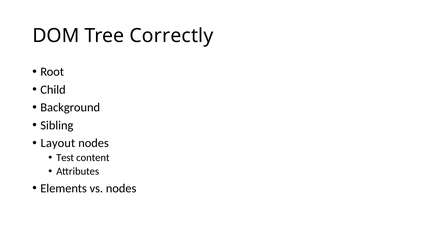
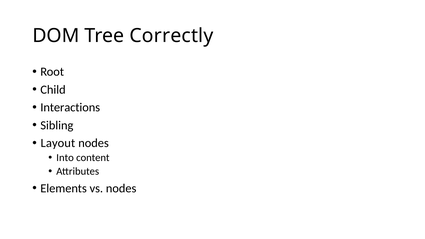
Background: Background -> Interactions
Test: Test -> Into
